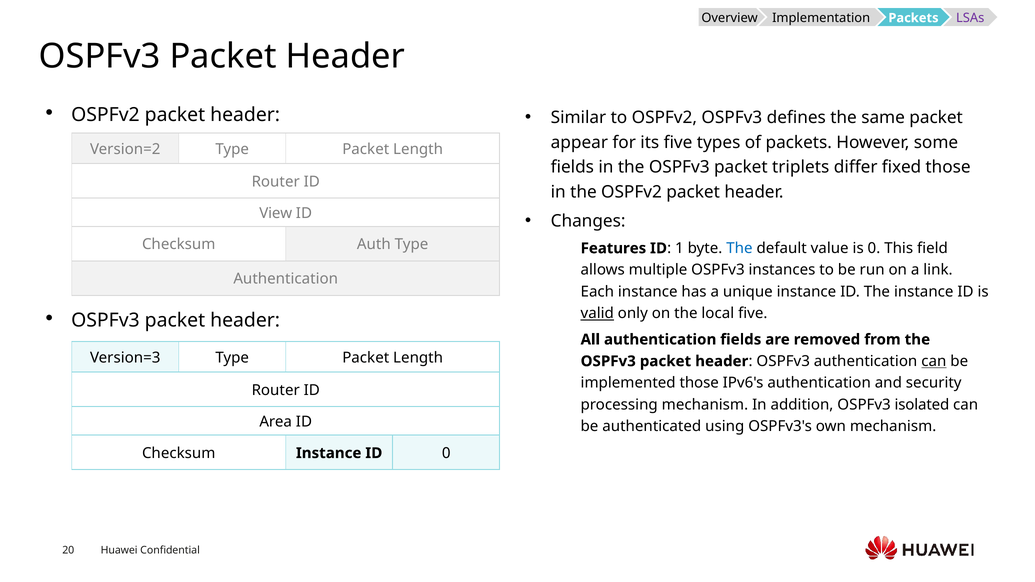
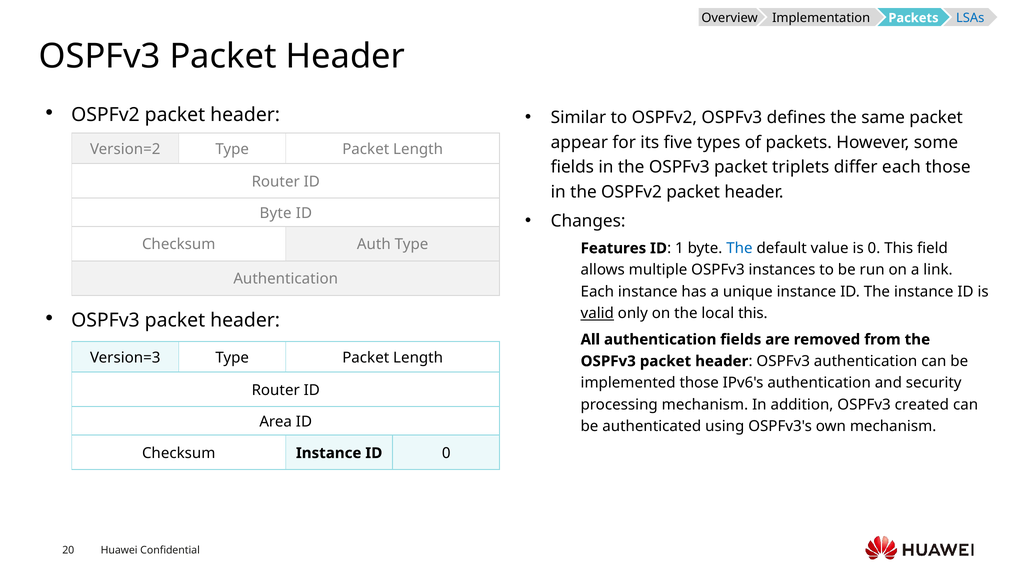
LSAs colour: purple -> blue
differ fixed: fixed -> each
View at (276, 213): View -> Byte
local five: five -> this
can at (934, 361) underline: present -> none
isolated: isolated -> created
